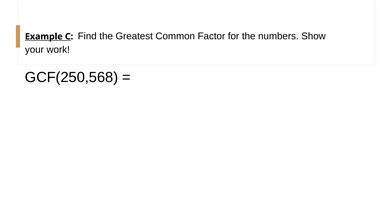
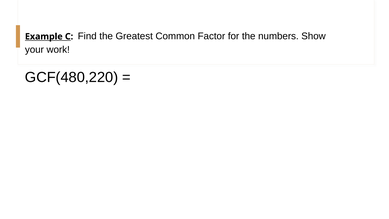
GCF(250,568: GCF(250,568 -> GCF(480,220
